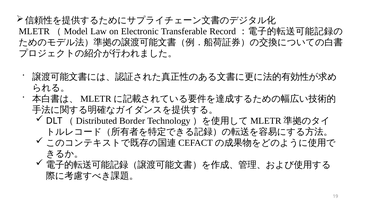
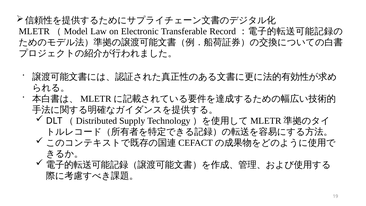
Border: Border -> Supply
